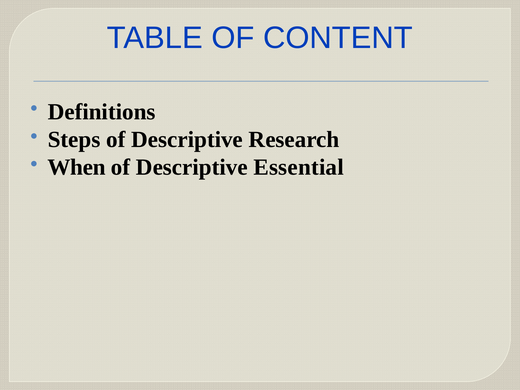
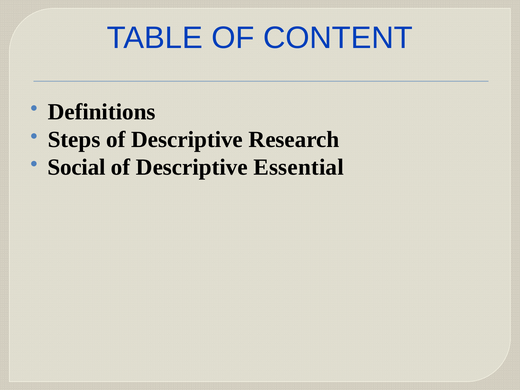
When: When -> Social
